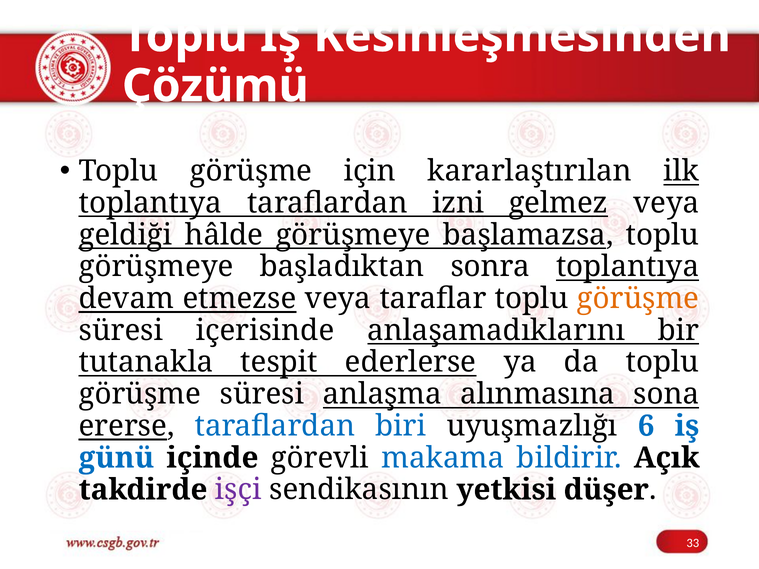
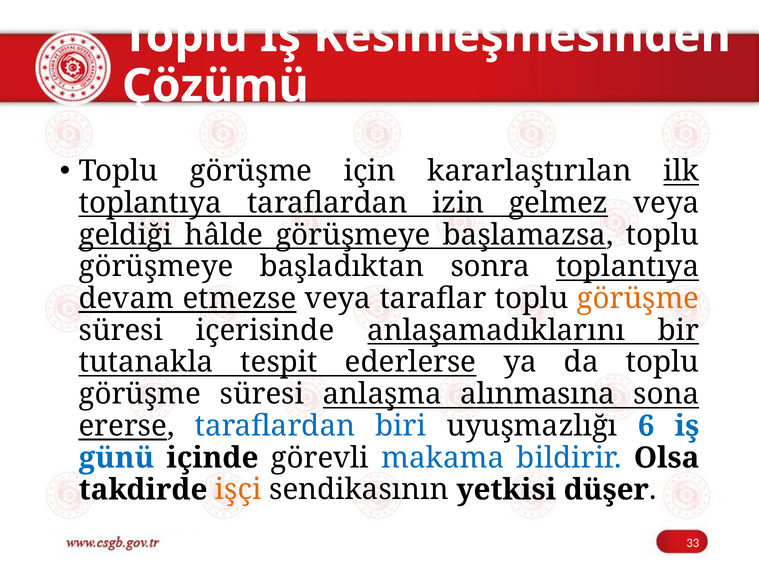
izni: izni -> izin
Açık: Açık -> Olsa
işçi colour: purple -> orange
